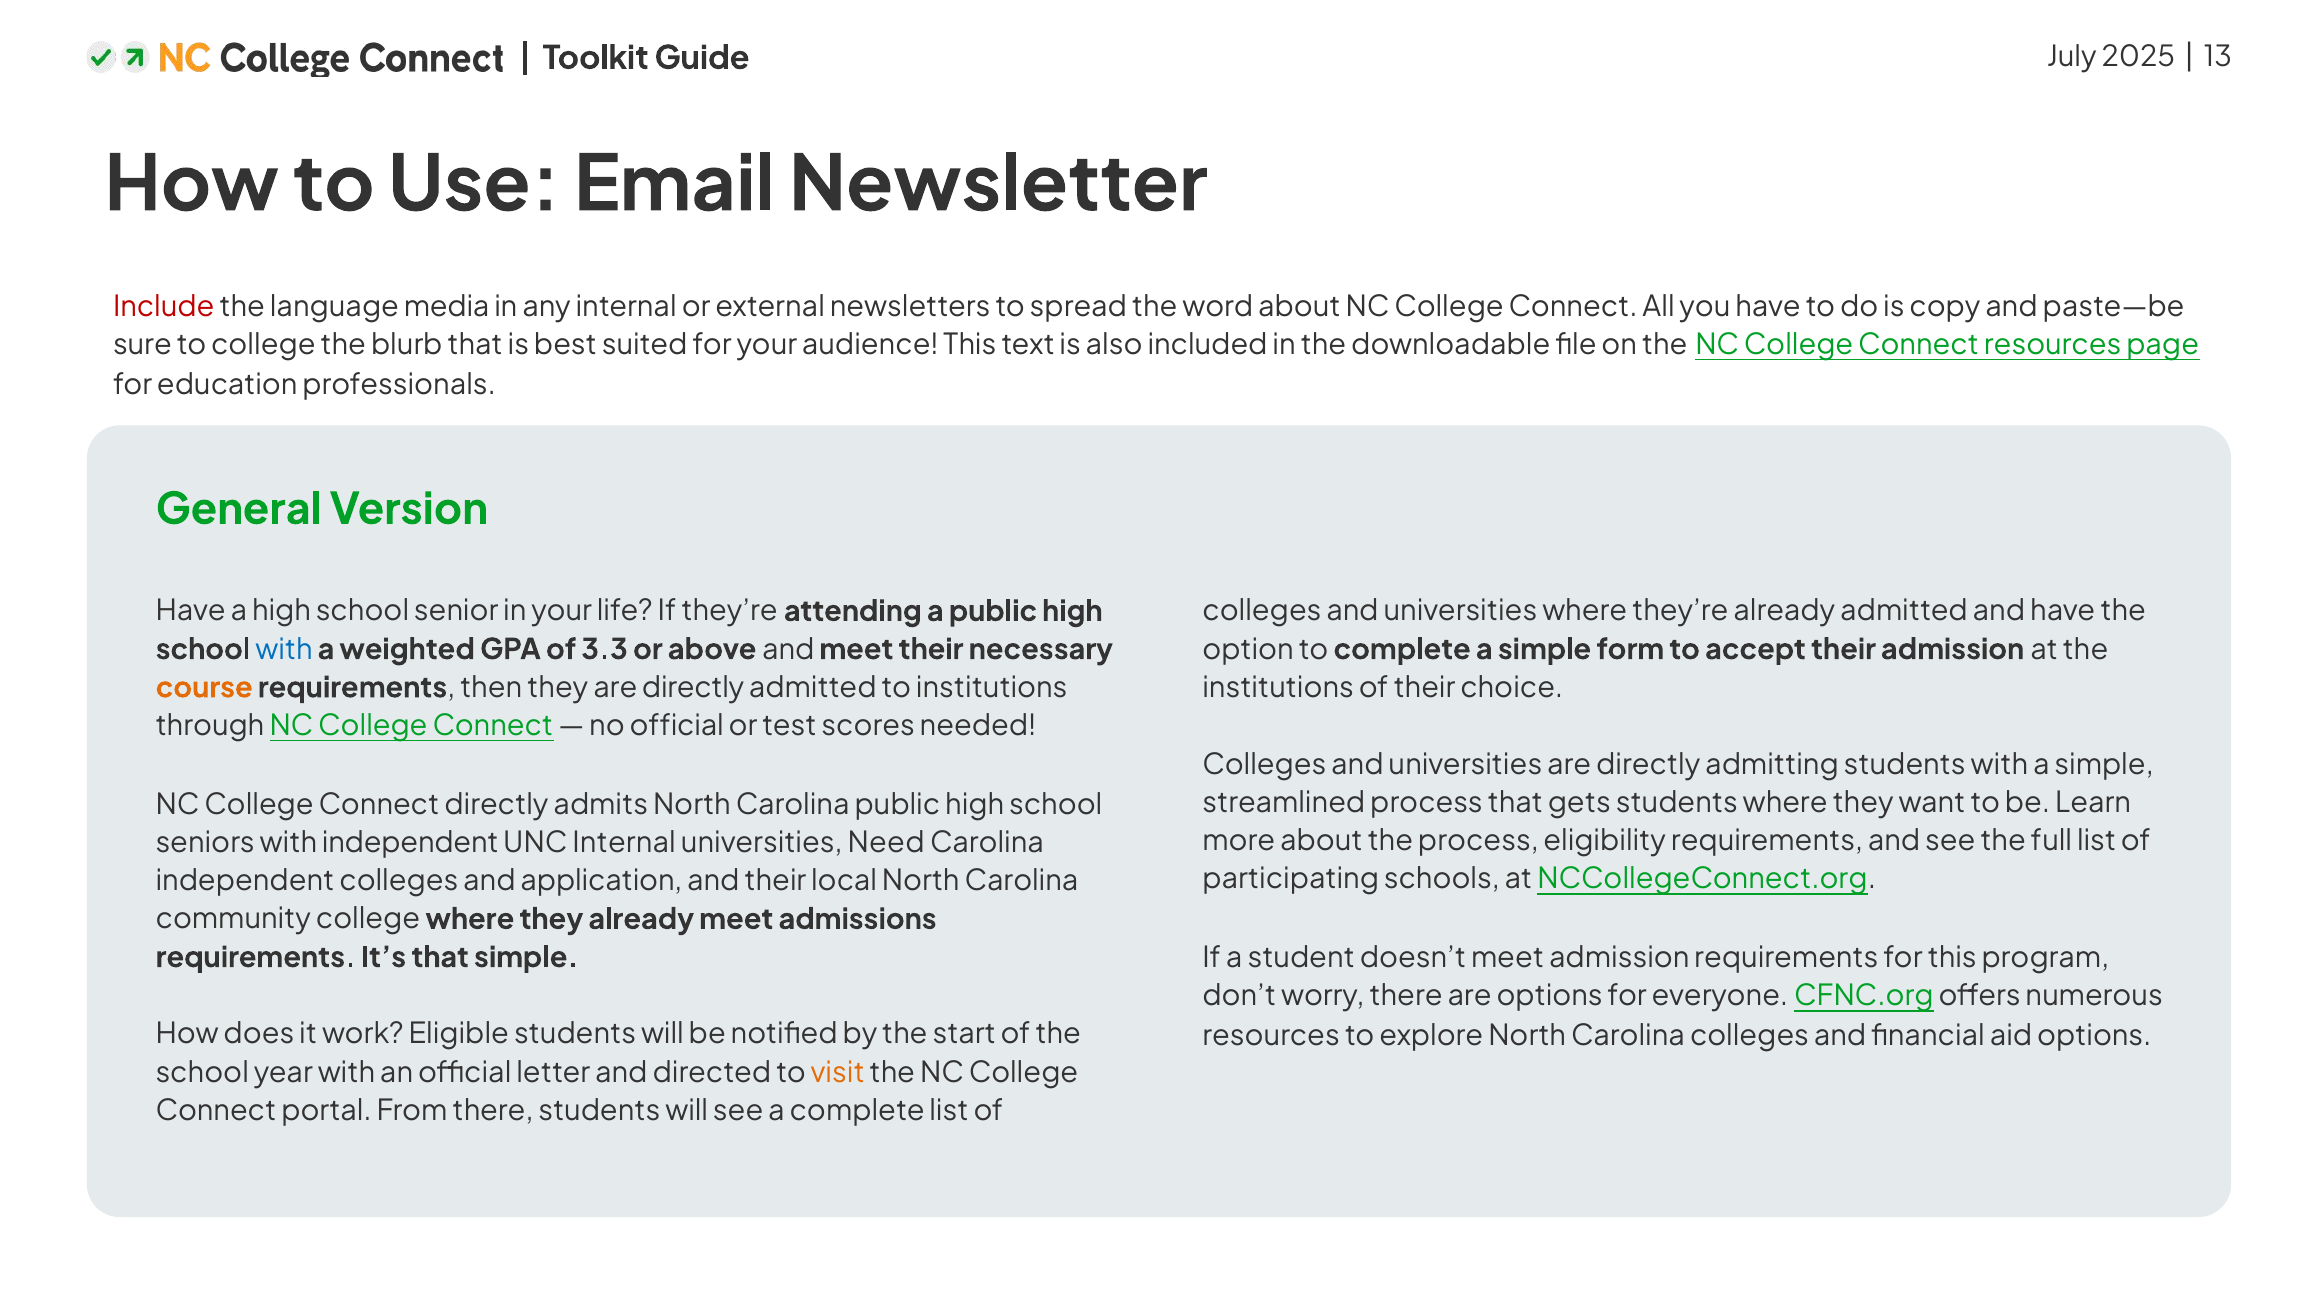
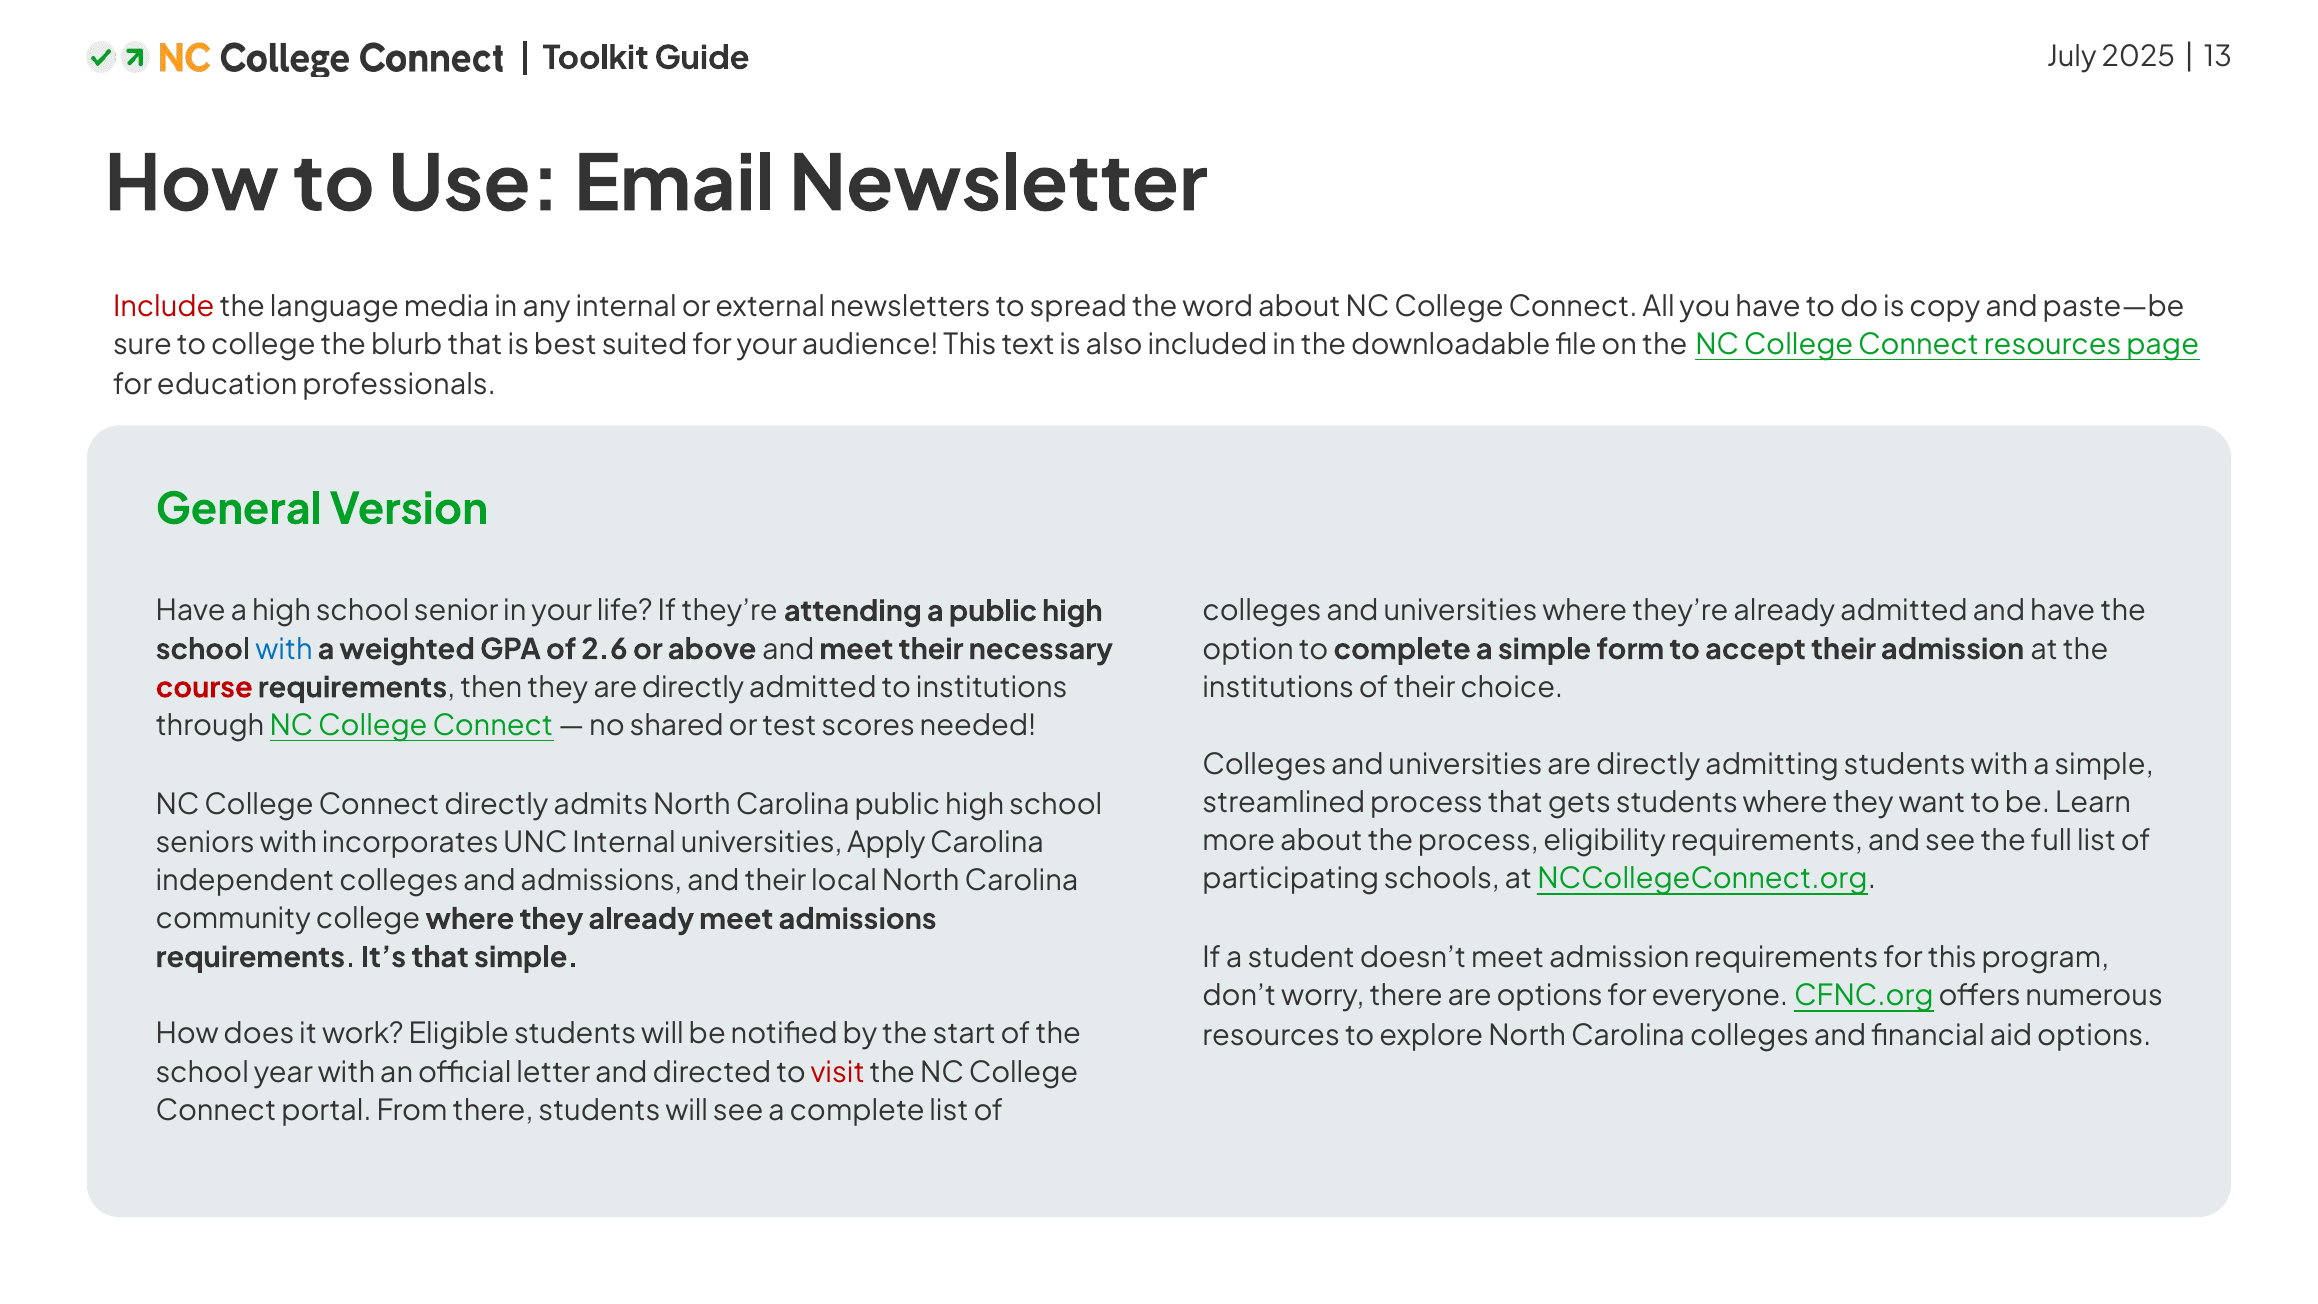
3.3: 3.3 -> 2.6
course colour: orange -> red
no official: official -> shared
with independent: independent -> incorporates
Need: Need -> Apply
and application: application -> admissions
visit colour: orange -> red
